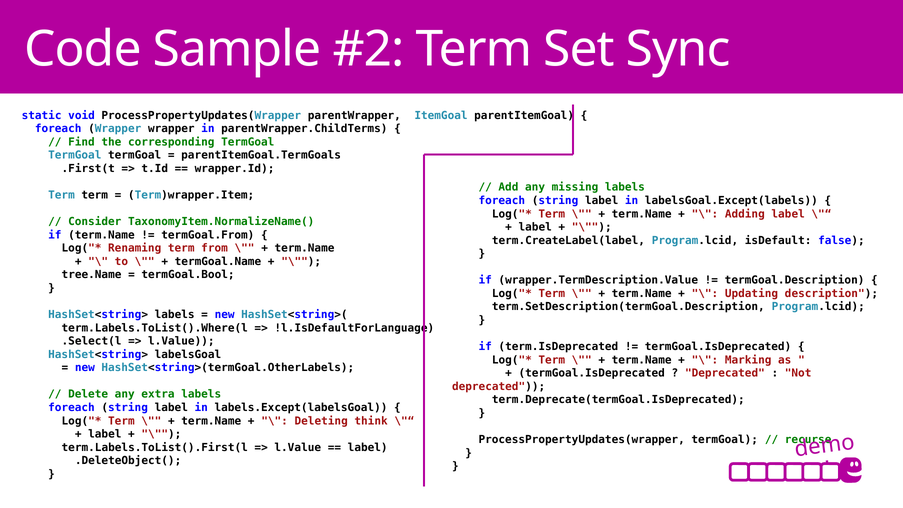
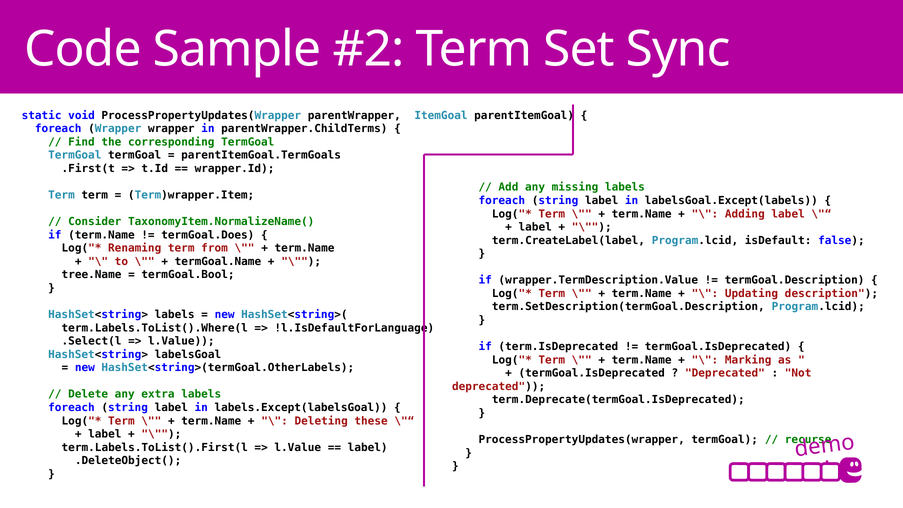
termGoal.From: termGoal.From -> termGoal.Does
think: think -> these
